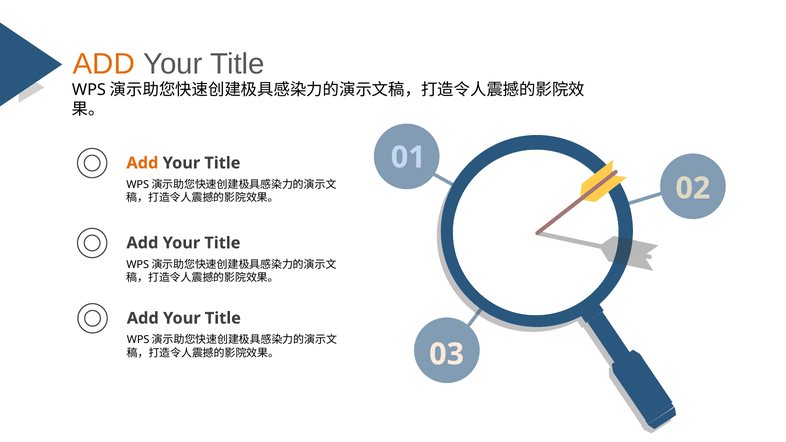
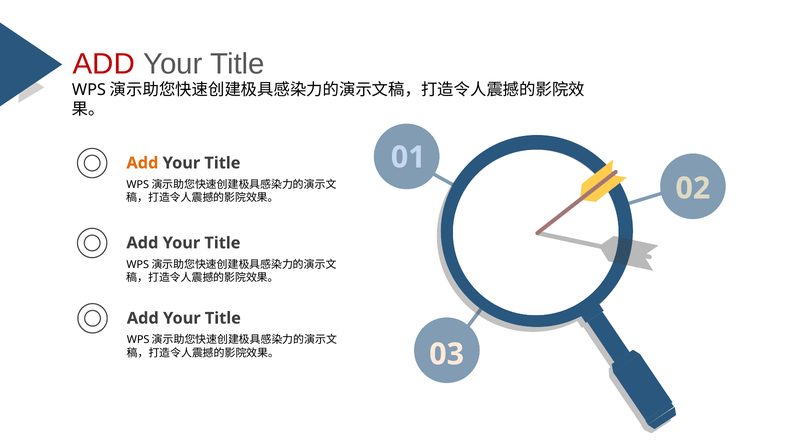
ADD at (104, 64) colour: orange -> red
